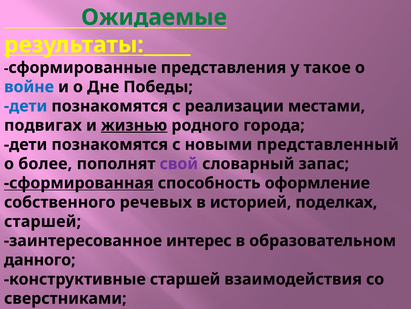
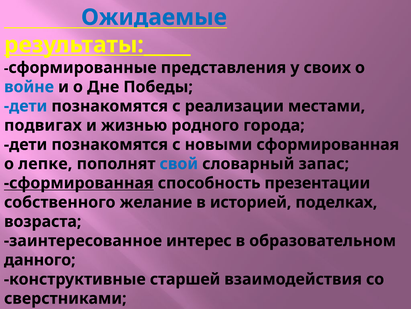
Ожидаемые colour: green -> blue
такое: такое -> своих
жизнью underline: present -> none
новыми представленный: представленный -> сформированная
о более: более -> лепке
свой colour: purple -> blue
оформление: оформление -> презентации
речевых: речевых -> желание
старшей at (43, 221): старшей -> возраста
